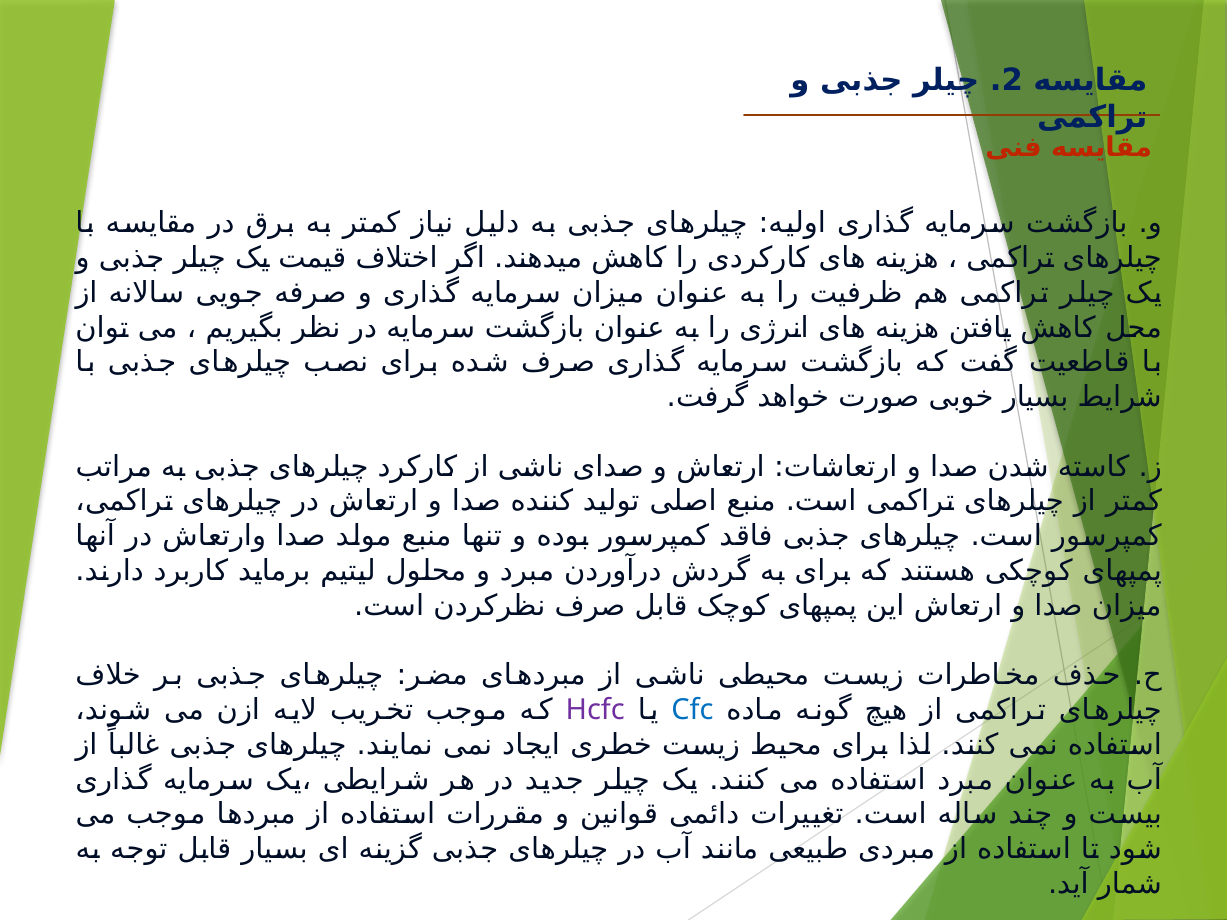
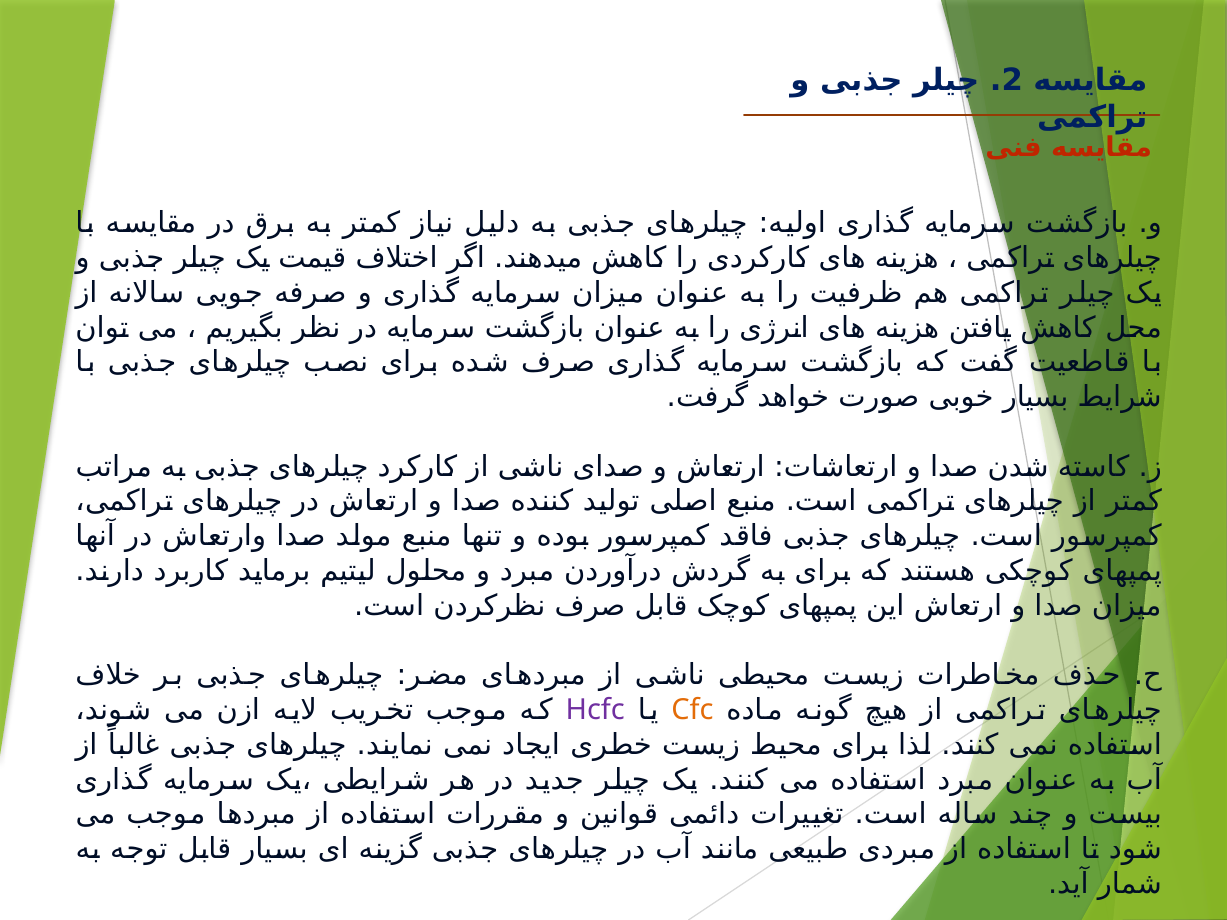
Cfc colour: blue -> orange
